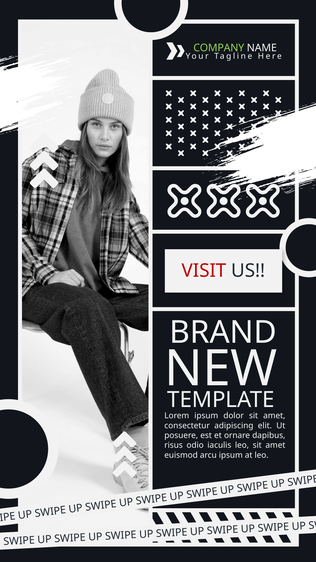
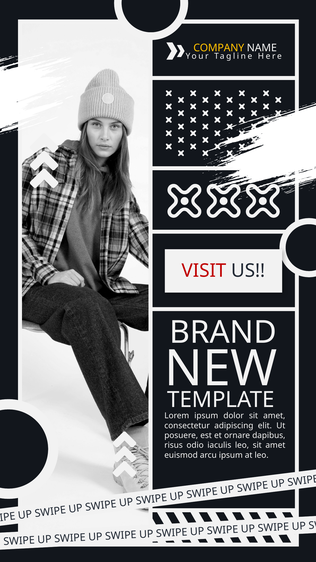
COMPANY colour: light green -> yellow
